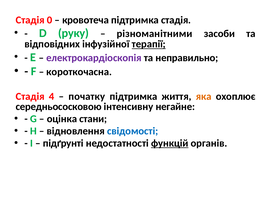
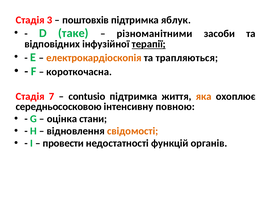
0: 0 -> 3
кровотеча: кровотеча -> поштовхів
підтримка стадія: стадія -> яблук
руку: руку -> таке
електрокардіоскопія colour: purple -> orange
неправильно: неправильно -> трапляються
4: 4 -> 7
початку: початку -> contusio
негайне: негайне -> повною
свідомості colour: blue -> orange
підґрунті: підґрунті -> провести
функцій underline: present -> none
